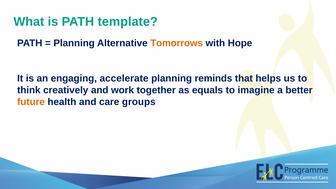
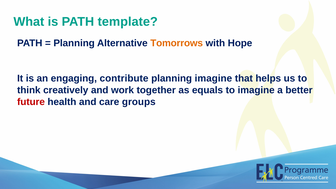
accelerate: accelerate -> contribute
planning reminds: reminds -> imagine
future colour: orange -> red
